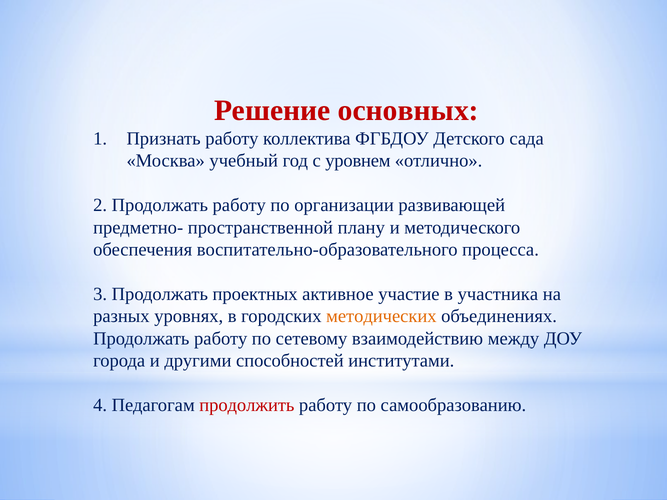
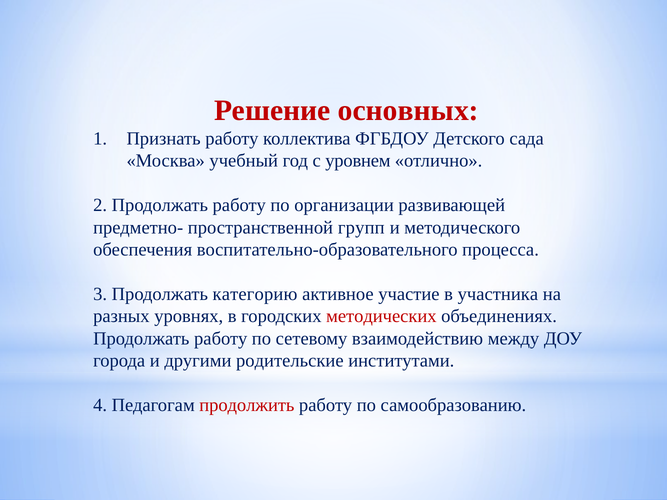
плану: плану -> групп
проектных: проектных -> категорию
методических colour: orange -> red
способностей: способностей -> родительские
